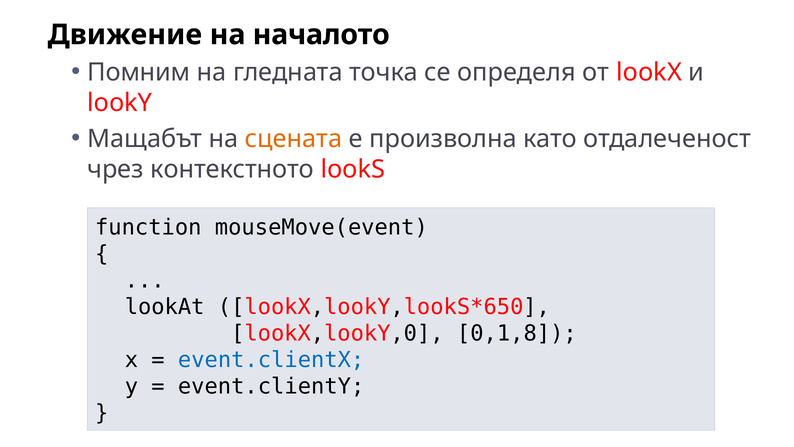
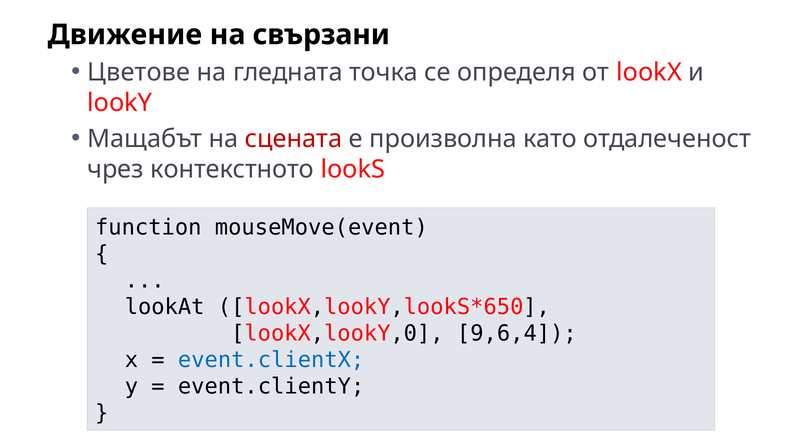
началото: началото -> свързани
Помним: Помним -> Цветове
сцената colour: orange -> red
0,1,8: 0,1,8 -> 9,6,4
